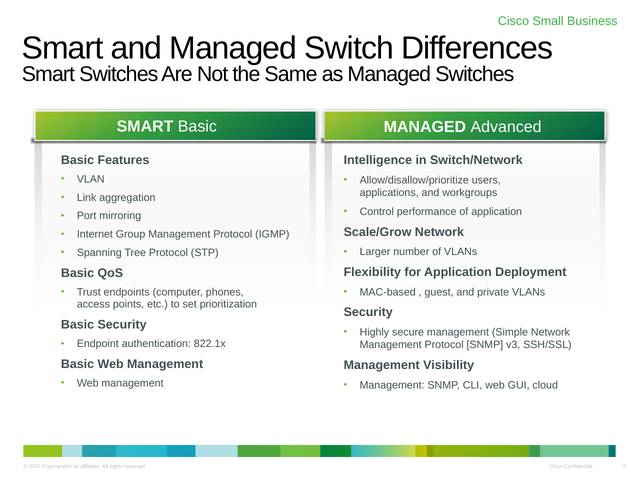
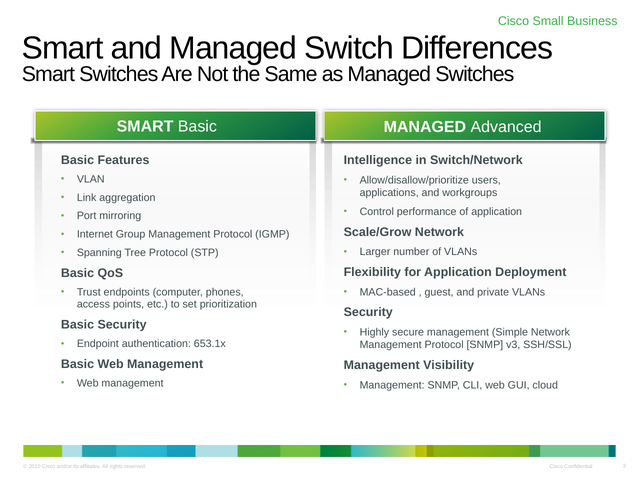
822.1x: 822.1x -> 653.1x
